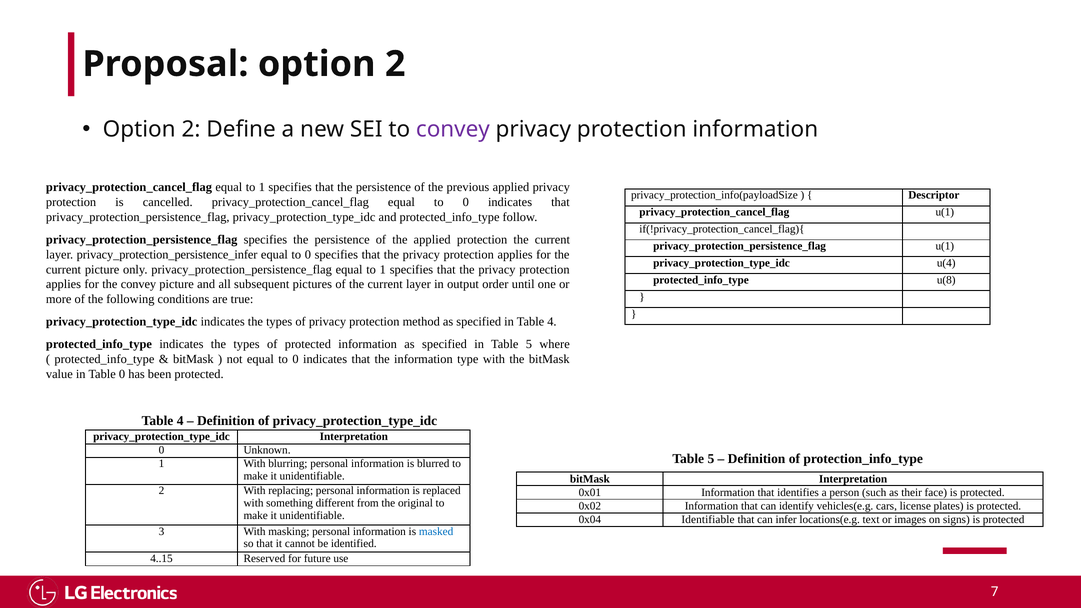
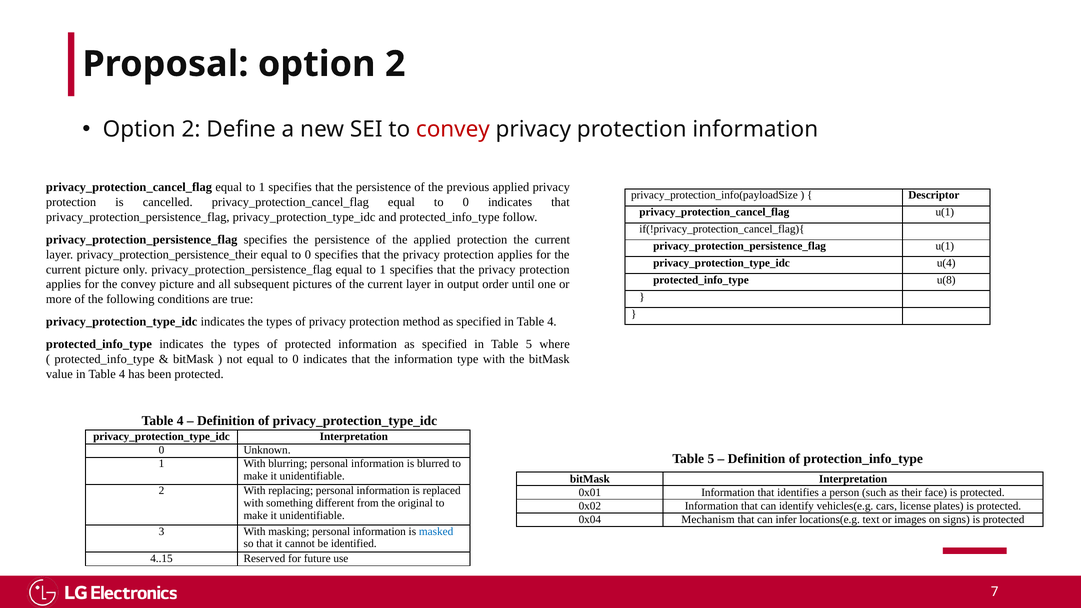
convey at (453, 129) colour: purple -> red
privacy_protection_persistence_infer: privacy_protection_persistence_infer -> privacy_protection_persistence_their
value in Table 0: 0 -> 4
Identifiable: Identifiable -> Mechanism
